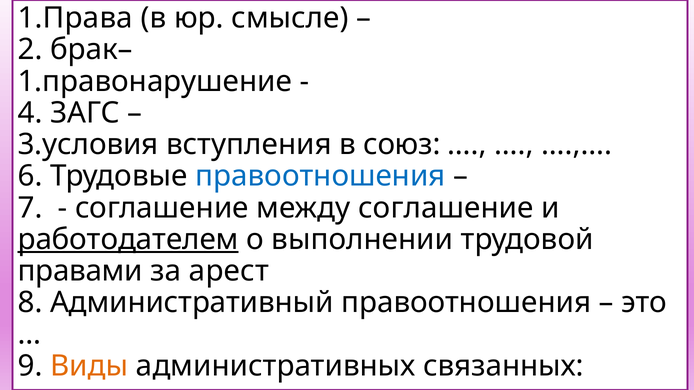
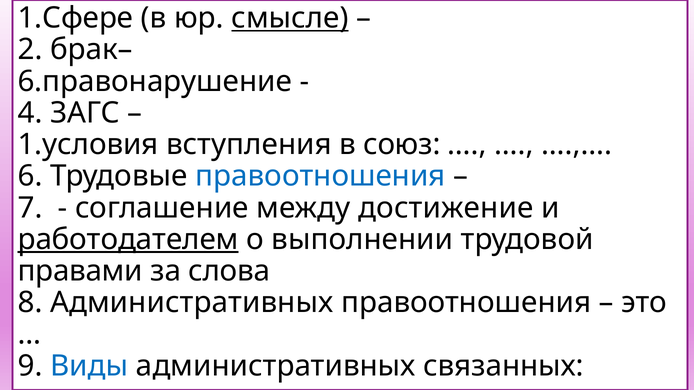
1.Права: 1.Права -> 1.Сфере
смысле underline: none -> present
1.правонарушение: 1.правонарушение -> 6.правонарушение
3.условия: 3.условия -> 1.условия
между соглашение: соглашение -> достижение
арест: арест -> слова
8 Административный: Административный -> Административных
Виды colour: orange -> blue
